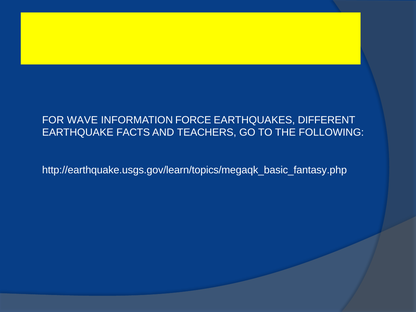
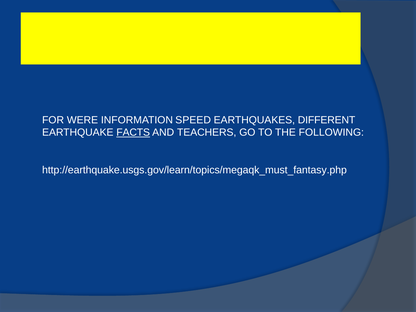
WAVE: WAVE -> WERE
FORCE: FORCE -> SPEED
FACTS underline: none -> present
http://earthquake.usgs.gov/learn/topics/megaqk_basic_fantasy.php: http://earthquake.usgs.gov/learn/topics/megaqk_basic_fantasy.php -> http://earthquake.usgs.gov/learn/topics/megaqk_must_fantasy.php
